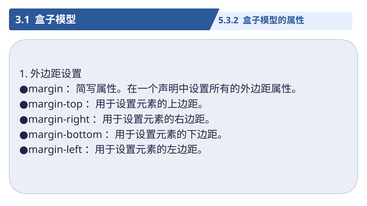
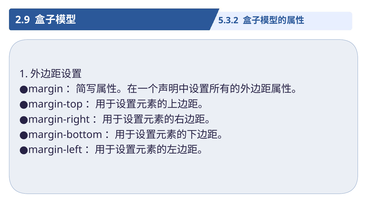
3.1: 3.1 -> 2.9
